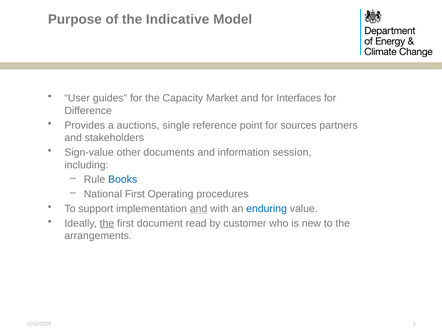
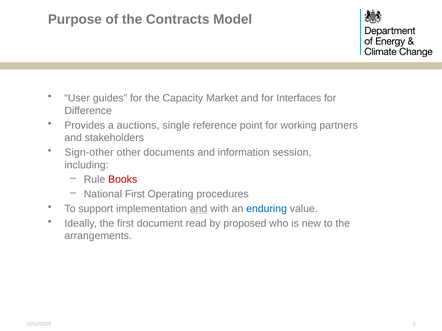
Indicative: Indicative -> Contracts
sources: sources -> working
Sign-value: Sign-value -> Sign-other
Books colour: blue -> red
the at (107, 224) underline: present -> none
customer: customer -> proposed
